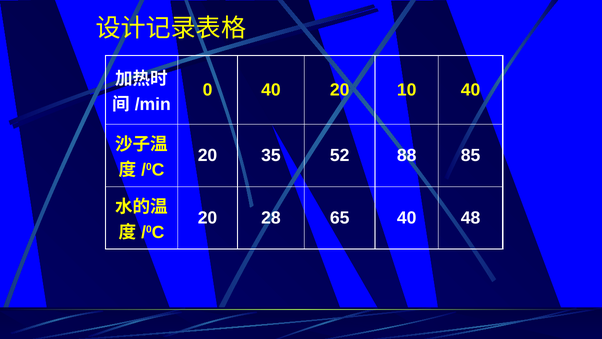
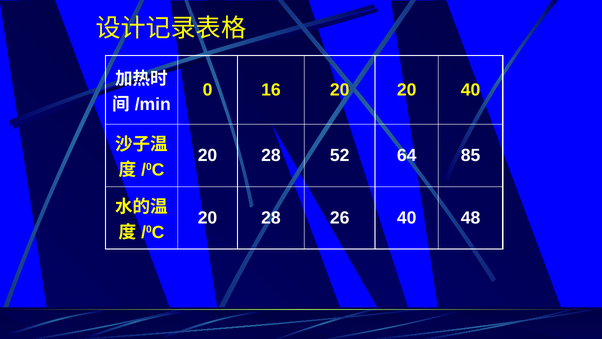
0 40: 40 -> 16
20 10: 10 -> 20
35 at (271, 155): 35 -> 28
88: 88 -> 64
65: 65 -> 26
